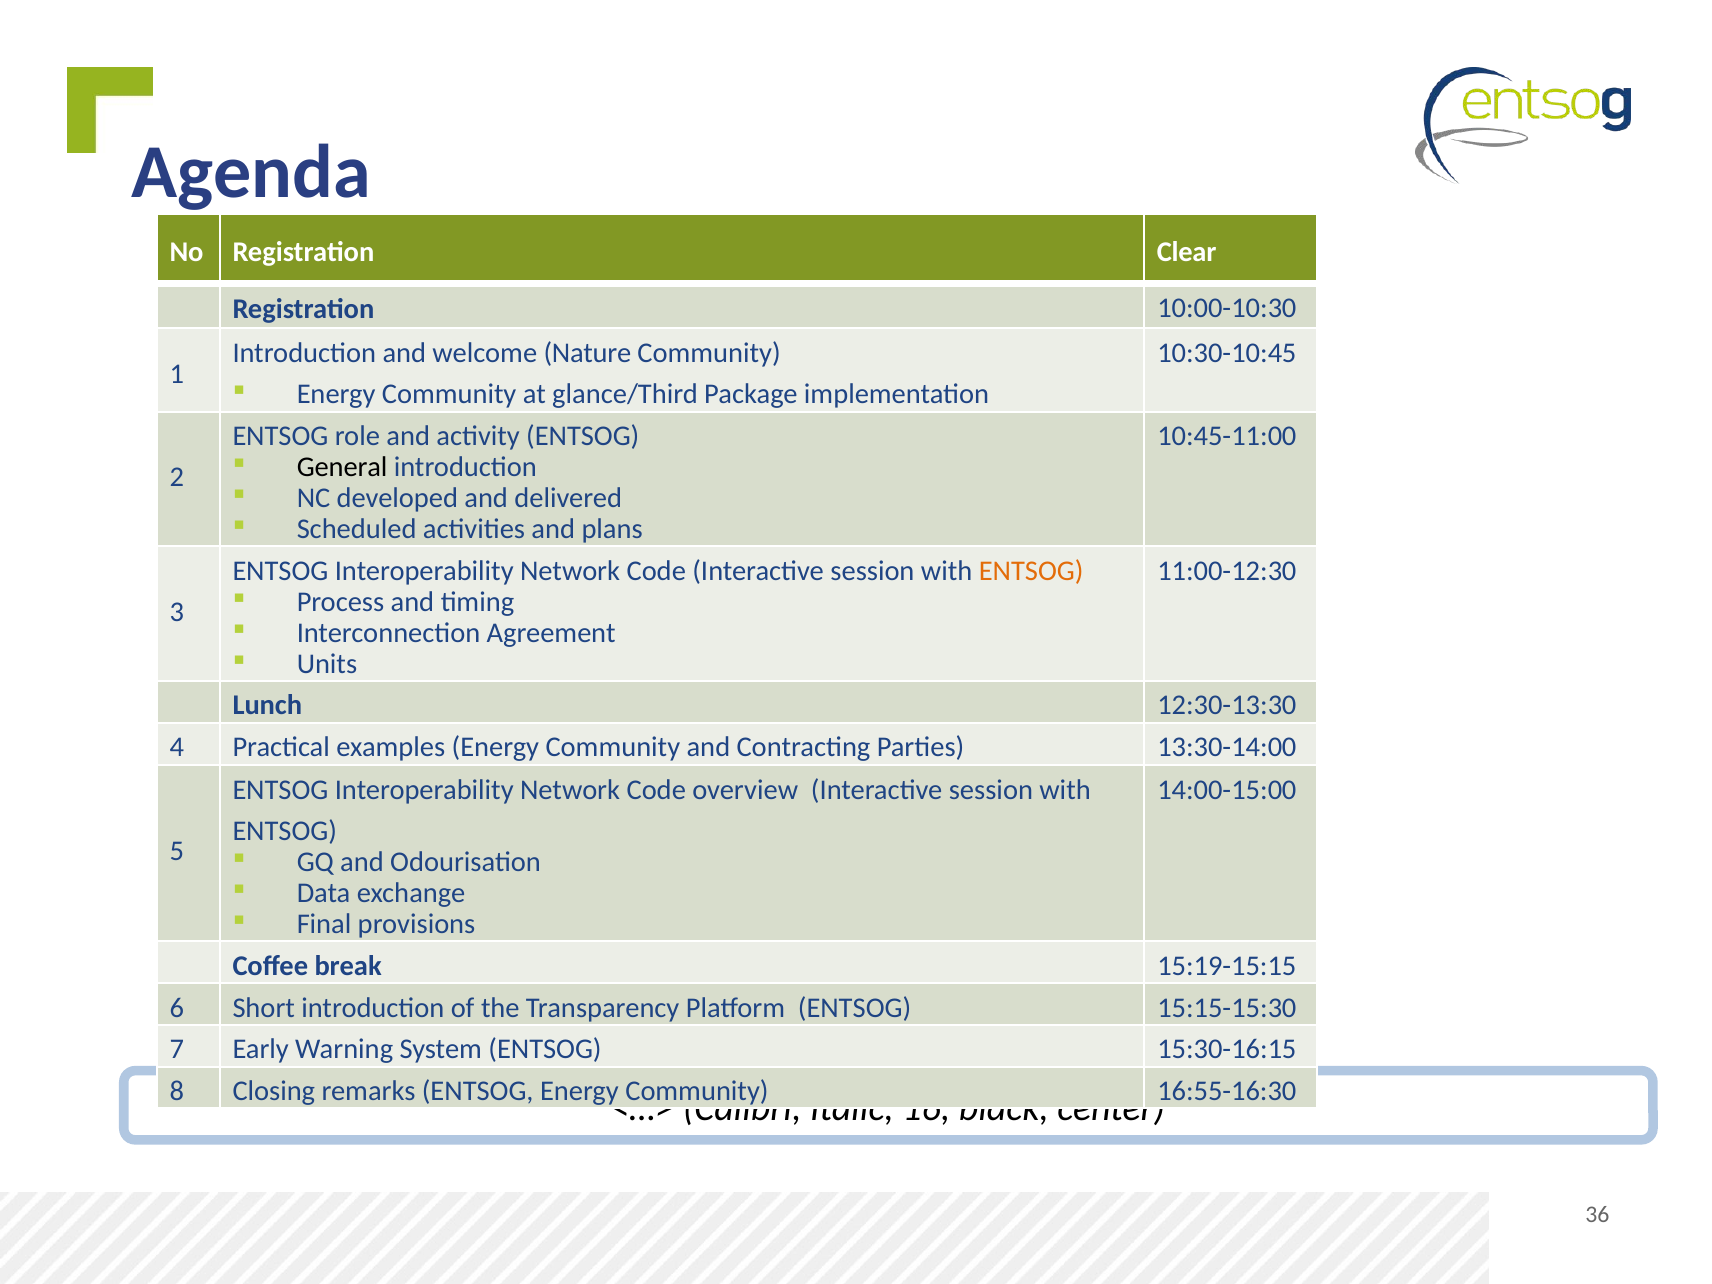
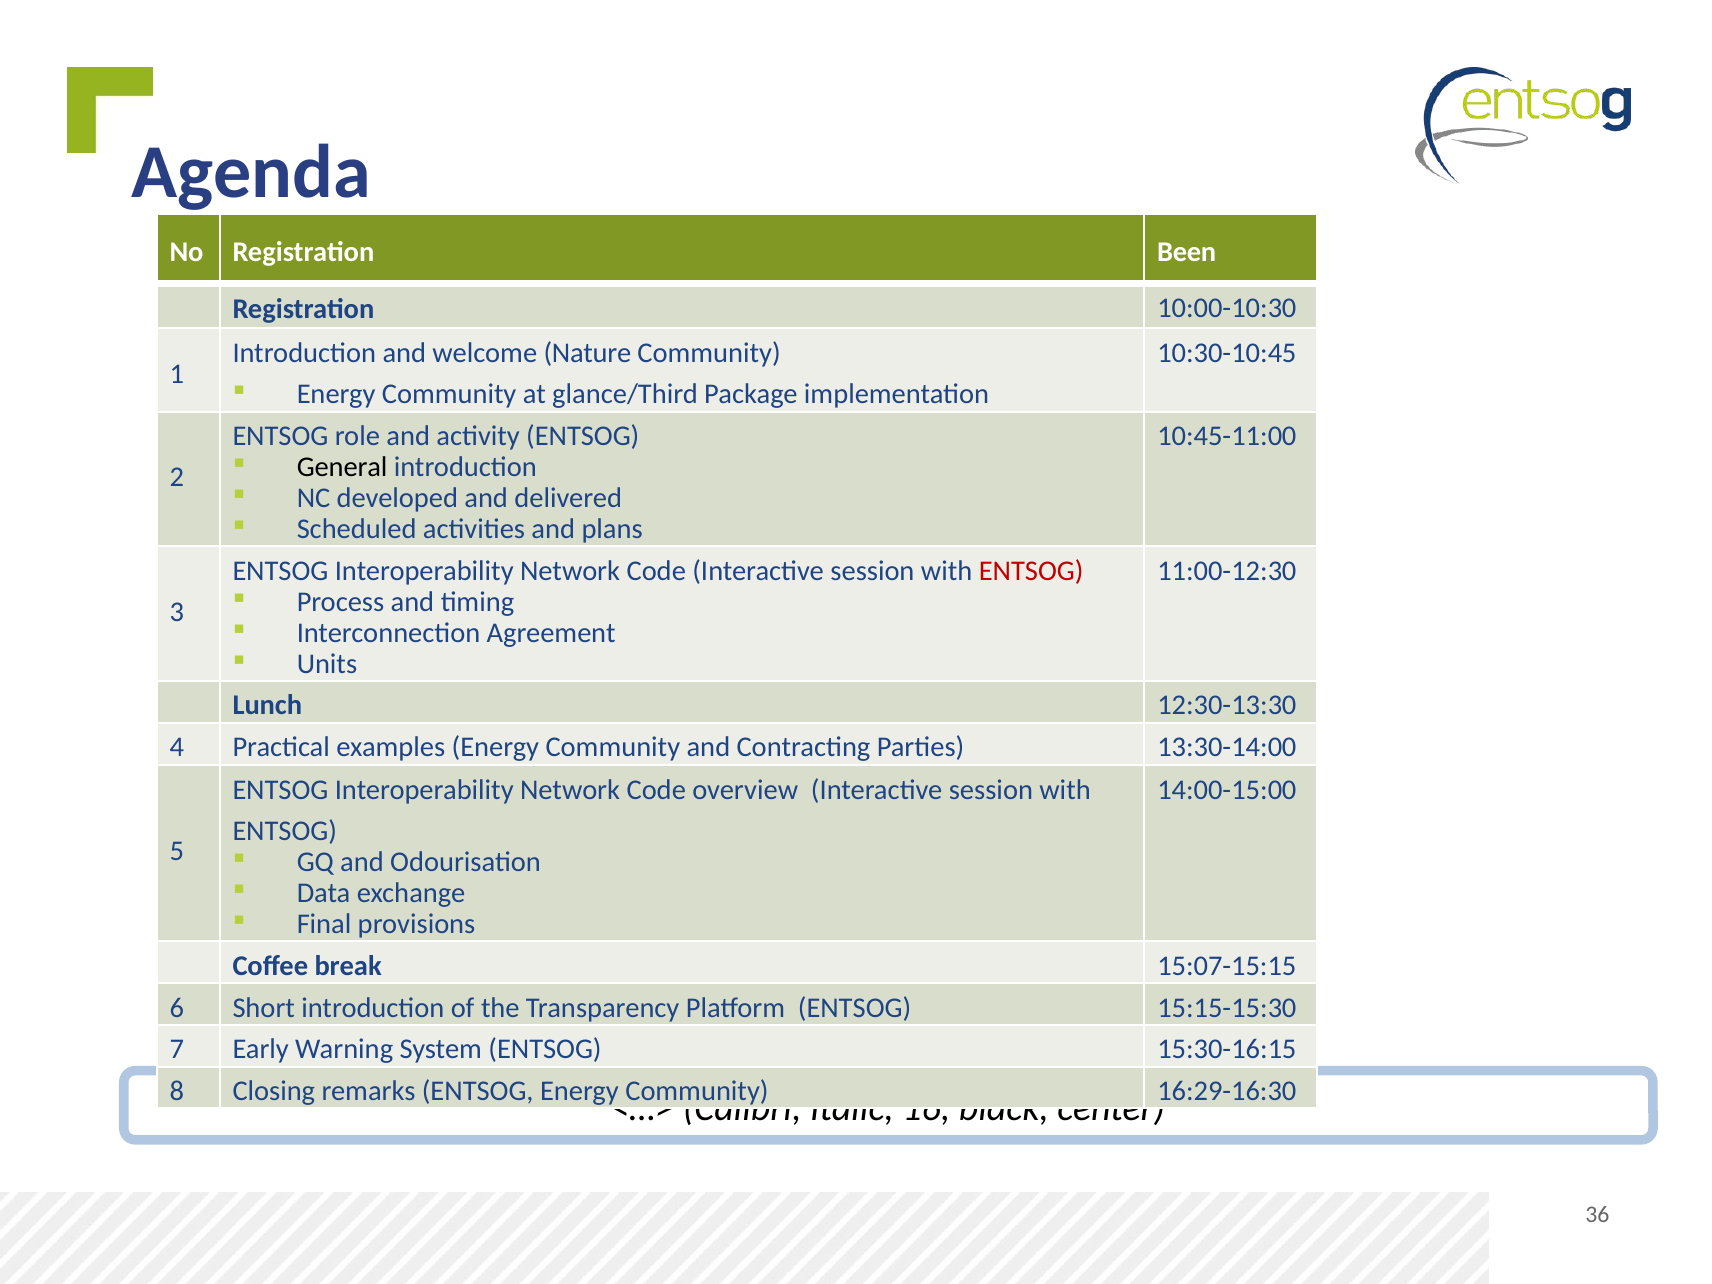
Clear: Clear -> Been
ENTSOG at (1031, 571) colour: orange -> red
15:19-15:15: 15:19-15:15 -> 15:07-15:15
16:55-16:30: 16:55-16:30 -> 16:29-16:30
